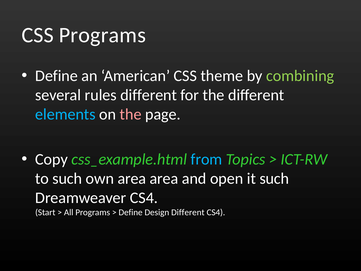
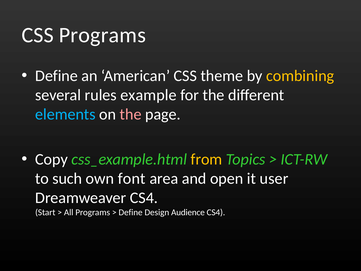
combining colour: light green -> yellow
rules different: different -> example
from colour: light blue -> yellow
own area: area -> font
it such: such -> user
Design Different: Different -> Audience
